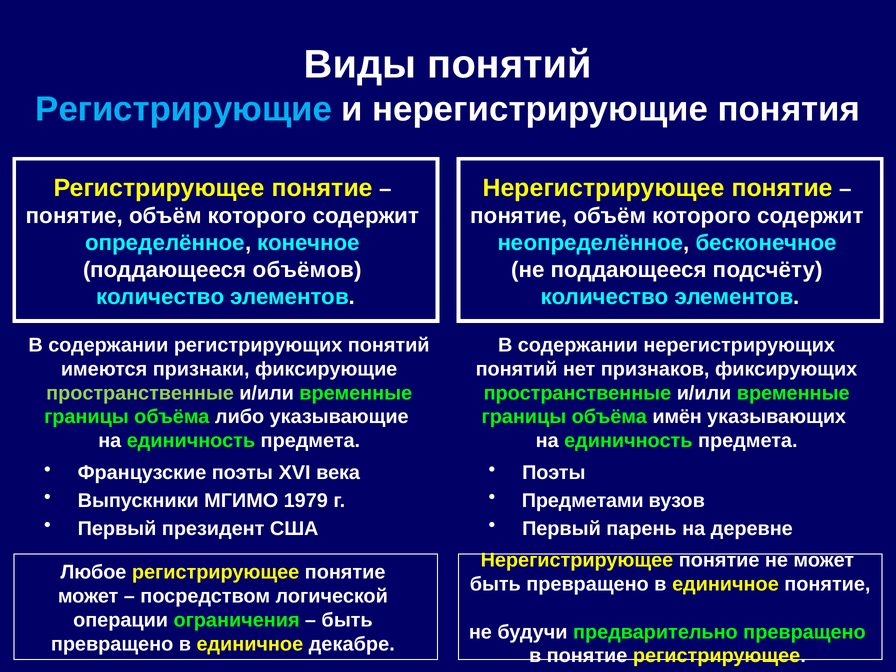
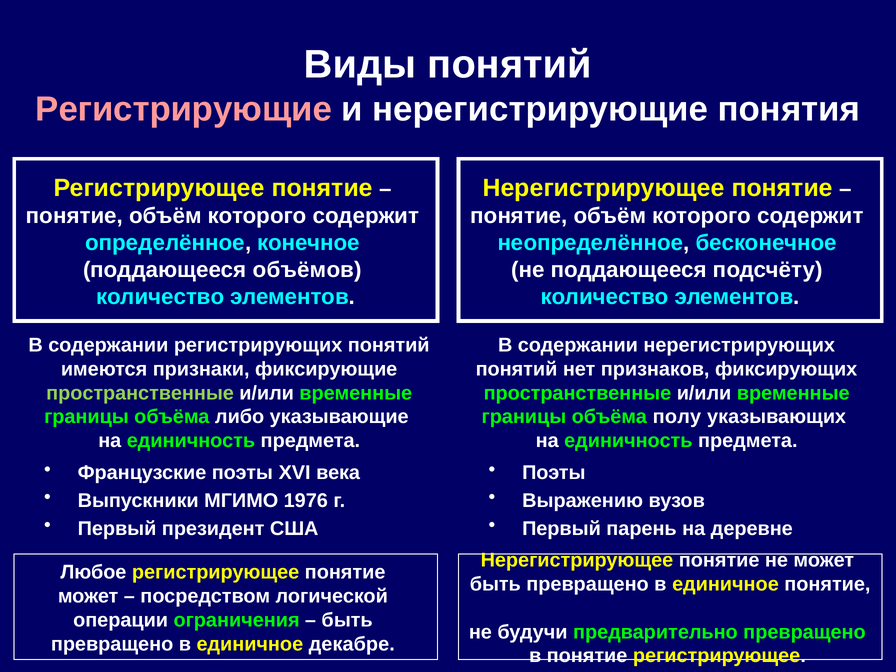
Регистрирующие colour: light blue -> pink
имён: имён -> полу
1979: 1979 -> 1976
Предметами: Предметами -> Выражению
